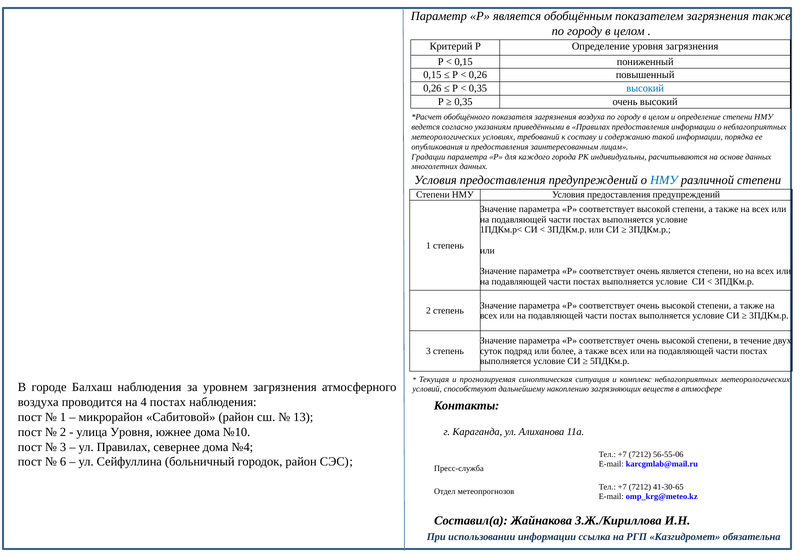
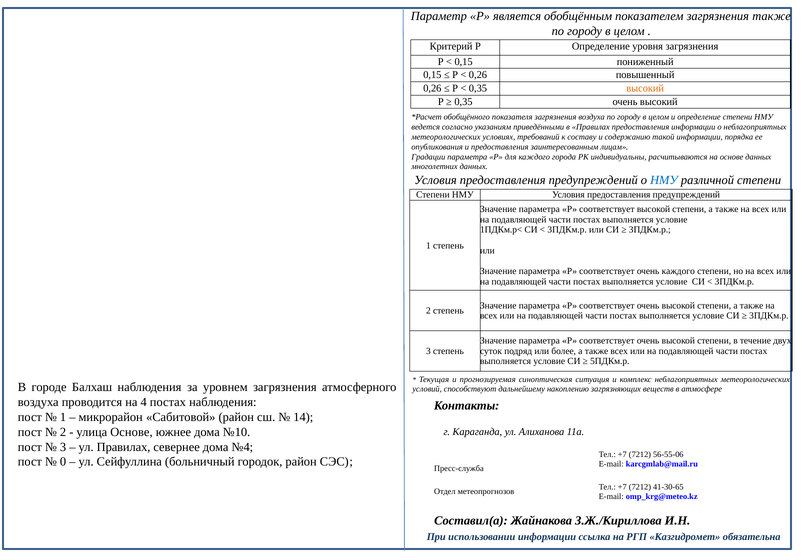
высокий at (645, 88) colour: blue -> orange
очень является: является -> каждого
13: 13 -> 14
улица Уровня: Уровня -> Основе
6: 6 -> 0
